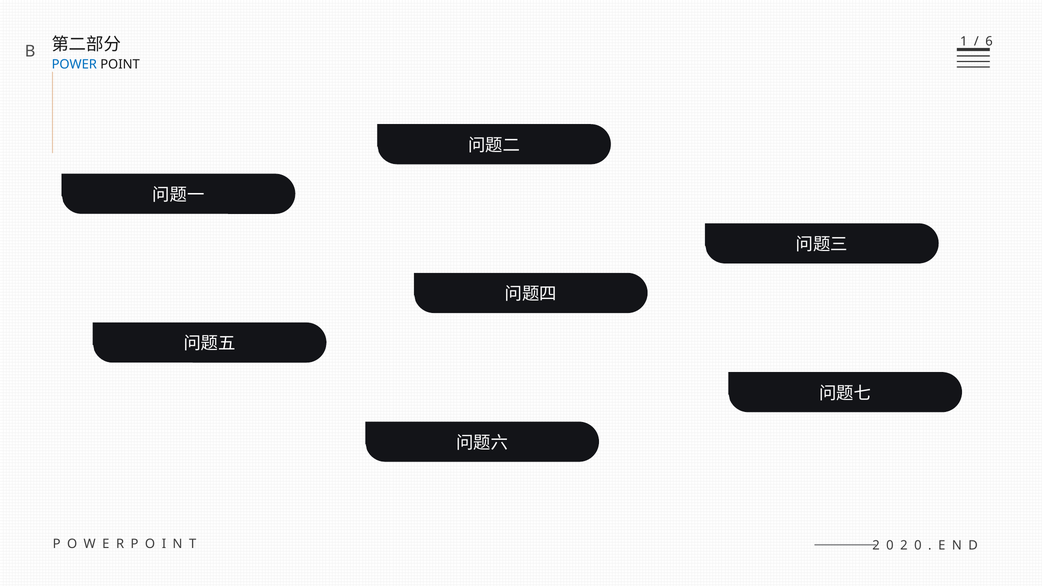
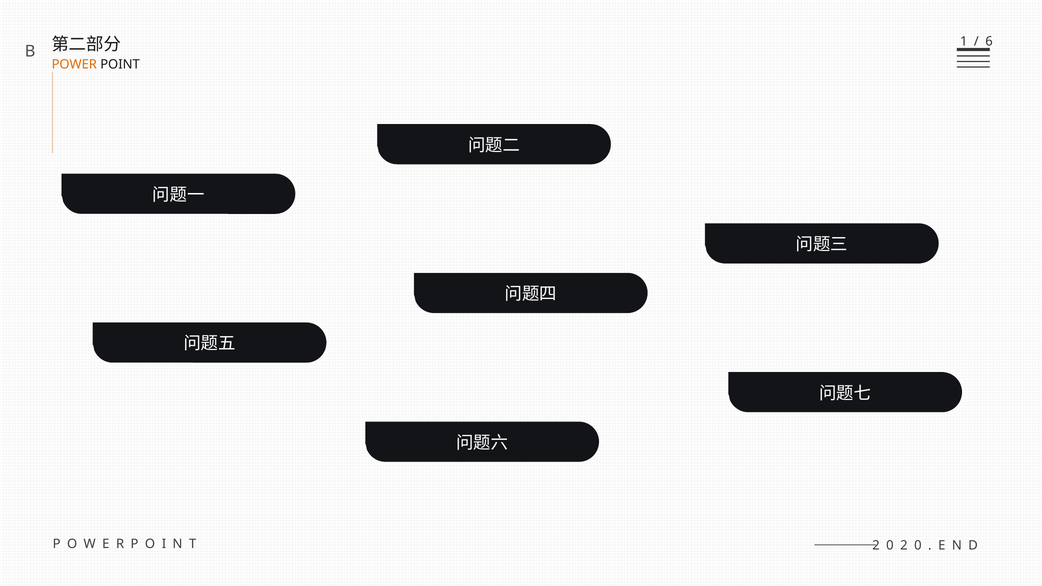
POWER colour: blue -> orange
